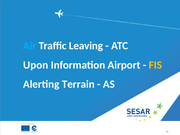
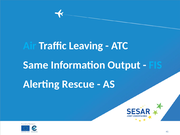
Upon: Upon -> Same
Airport: Airport -> Output
FIS colour: yellow -> light blue
Terrain: Terrain -> Rescue
